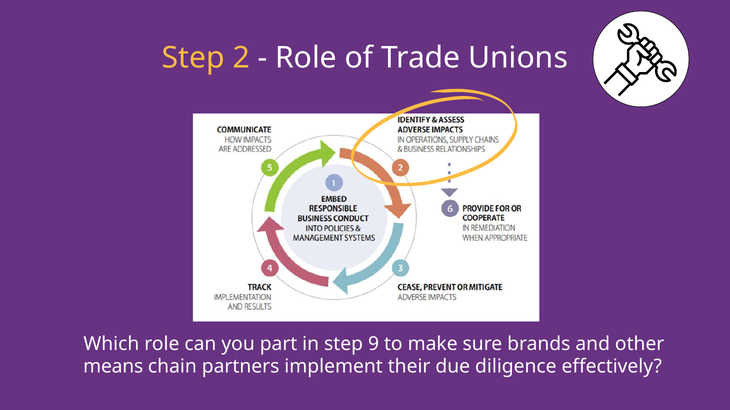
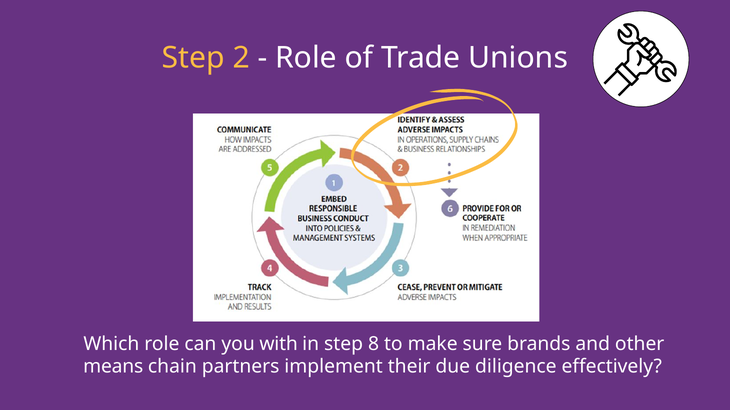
part: part -> with
9: 9 -> 8
